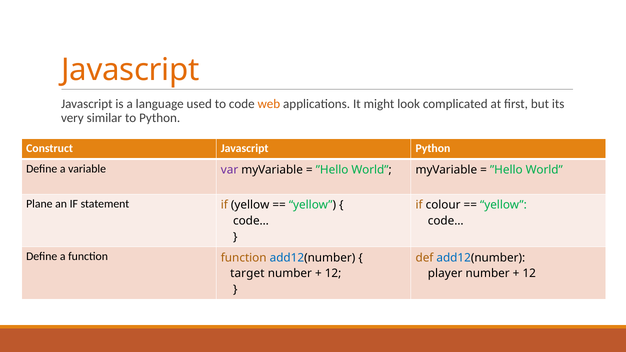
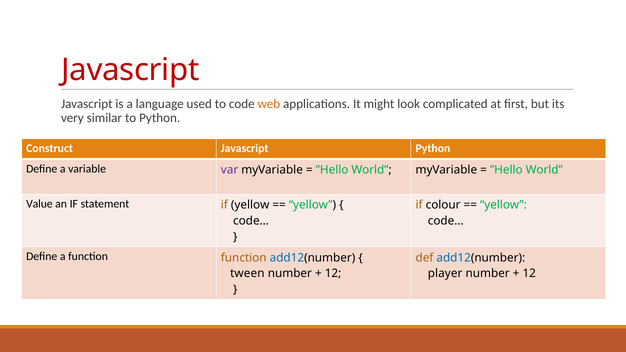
Javascript at (130, 70) colour: orange -> red
Plane: Plane -> Value
target: target -> tween
